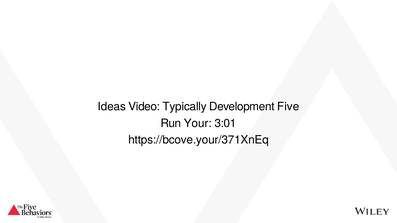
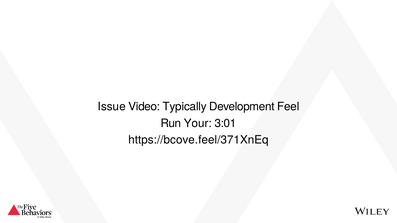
Ideas: Ideas -> Issue
Five: Five -> Feel
https://bcove.your/371XnEq: https://bcove.your/371XnEq -> https://bcove.feel/371XnEq
